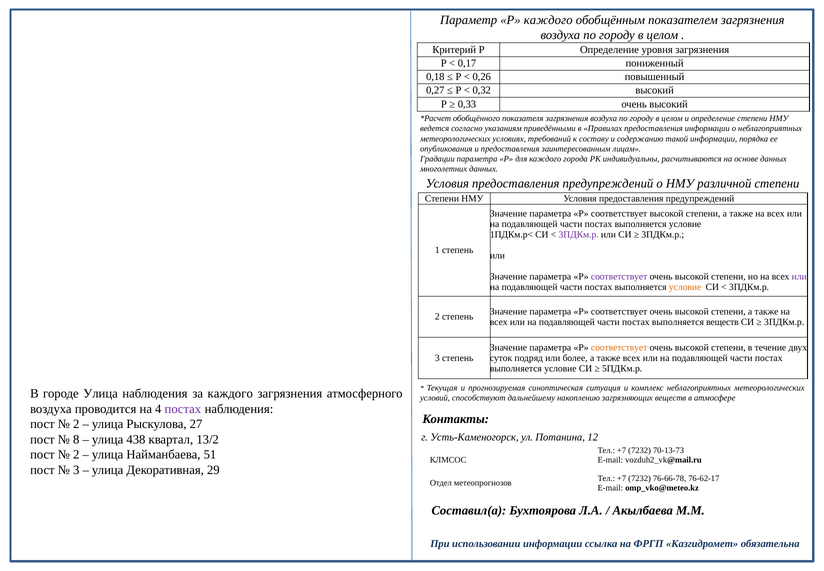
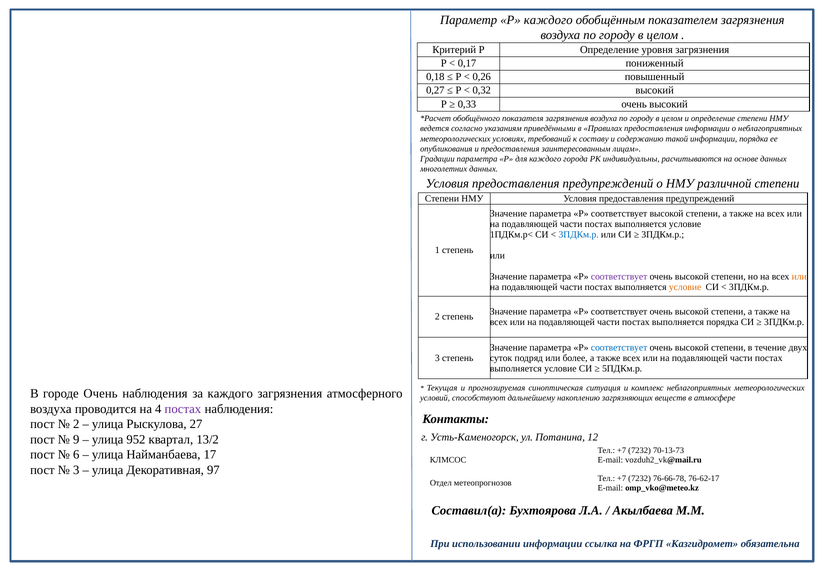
3ПДКм.р at (579, 234) colour: purple -> blue
или at (799, 276) colour: purple -> orange
выполняется веществ: веществ -> порядка
соответствует at (619, 347) colour: orange -> blue
городе Улица: Улица -> Очень
8: 8 -> 9
438: 438 -> 952
2 at (76, 454): 2 -> 6
51: 51 -> 17
29: 29 -> 97
